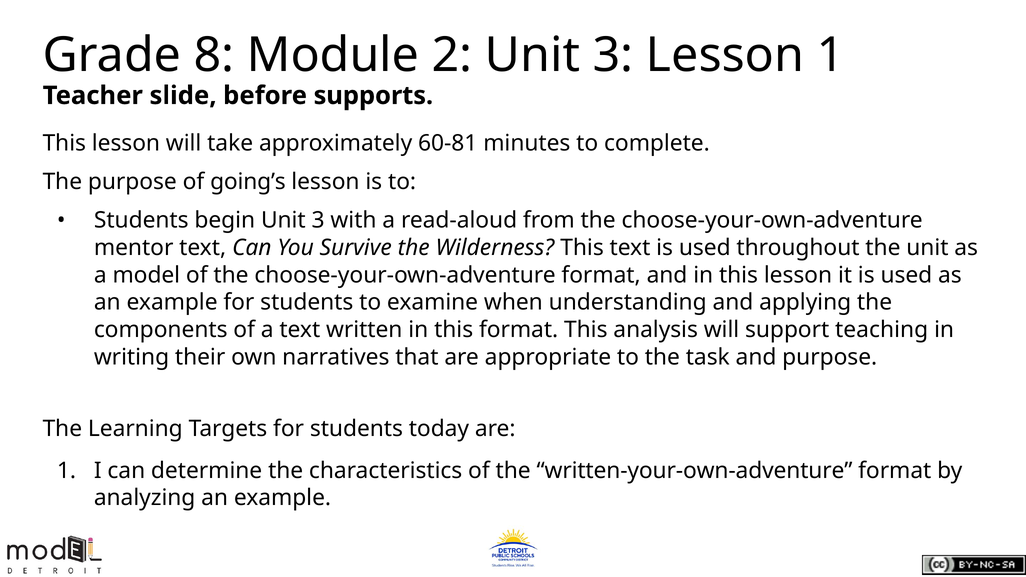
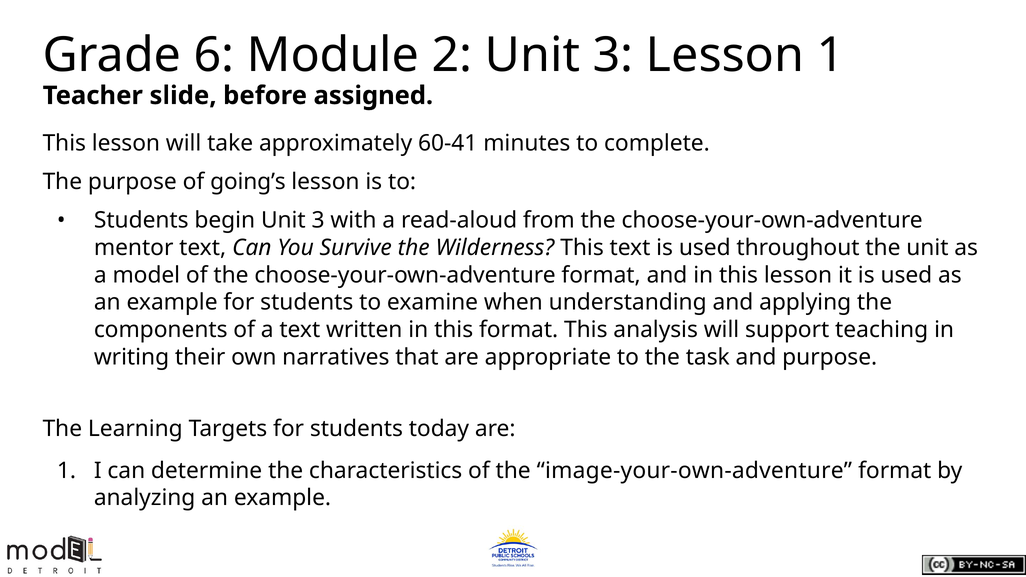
8: 8 -> 6
supports: supports -> assigned
60-81: 60-81 -> 60-41
written-your-own-adventure: written-your-own-adventure -> image-your-own-adventure
